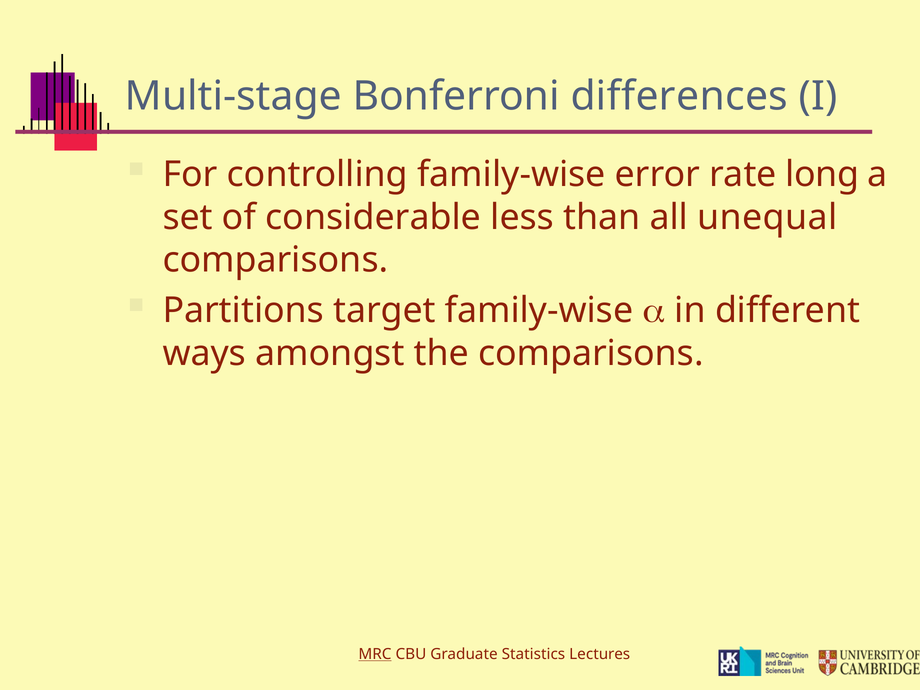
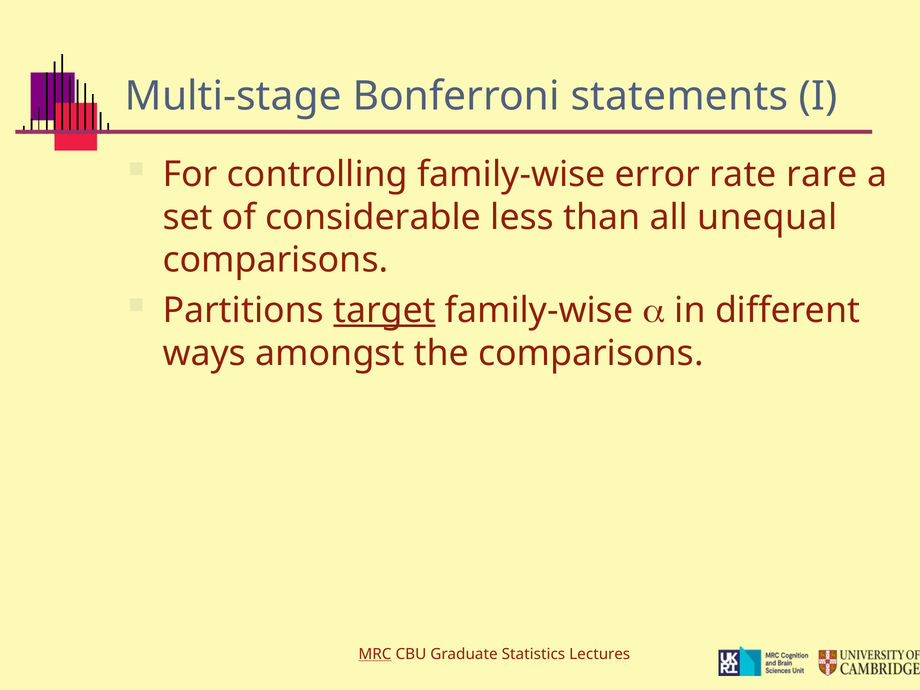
differences: differences -> statements
long: long -> rare
target underline: none -> present
